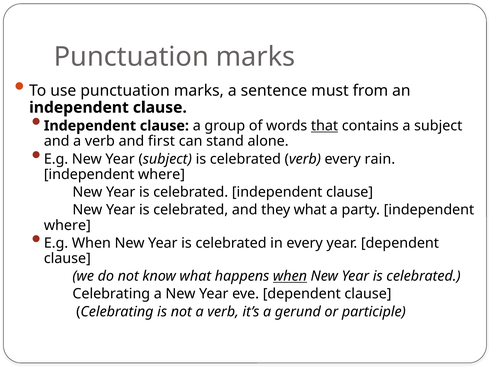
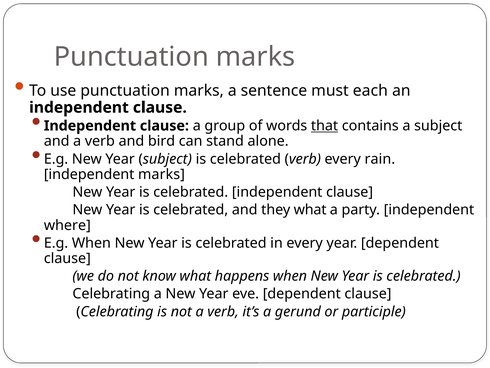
from: from -> each
first: first -> bird
where at (162, 174): where -> marks
when at (290, 276) underline: present -> none
